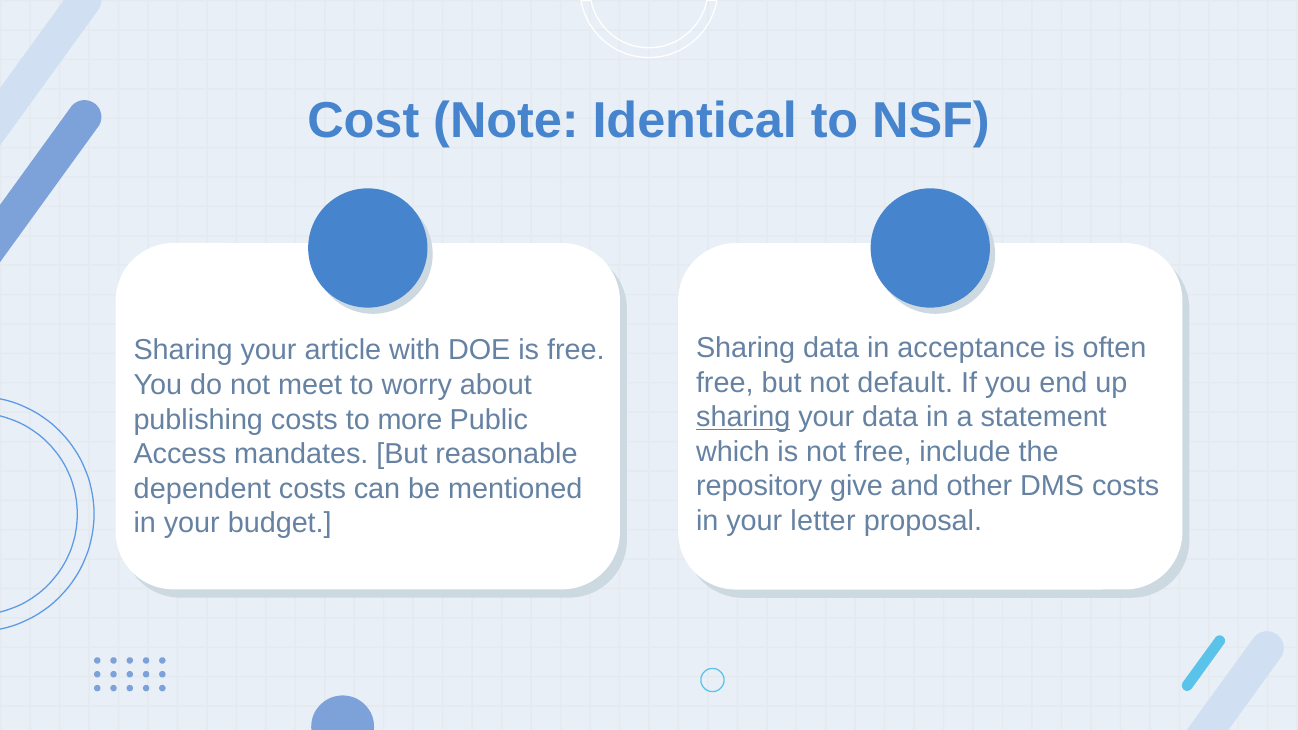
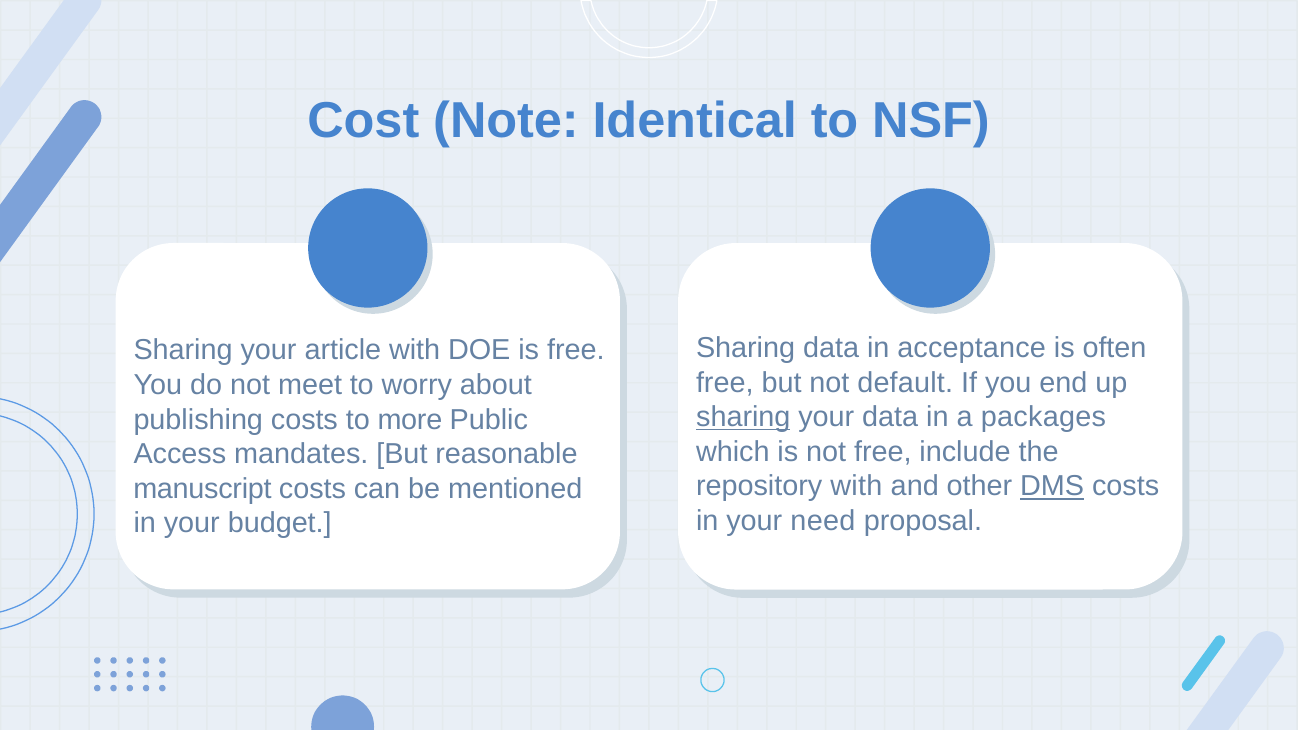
statement: statement -> packages
repository give: give -> with
DMS underline: none -> present
dependent: dependent -> manuscript
letter: letter -> need
